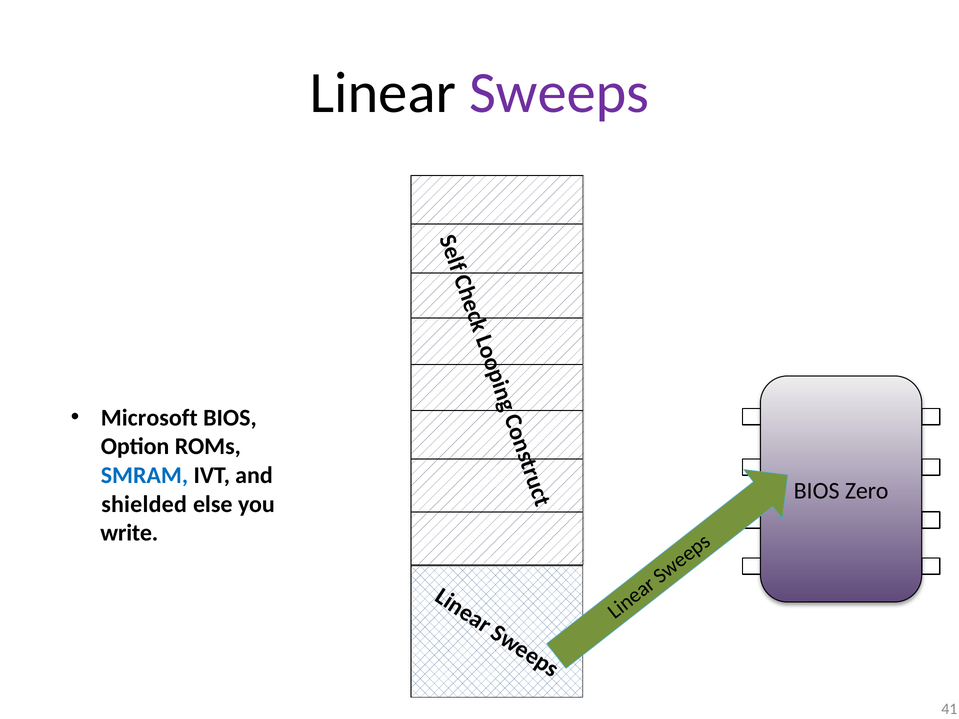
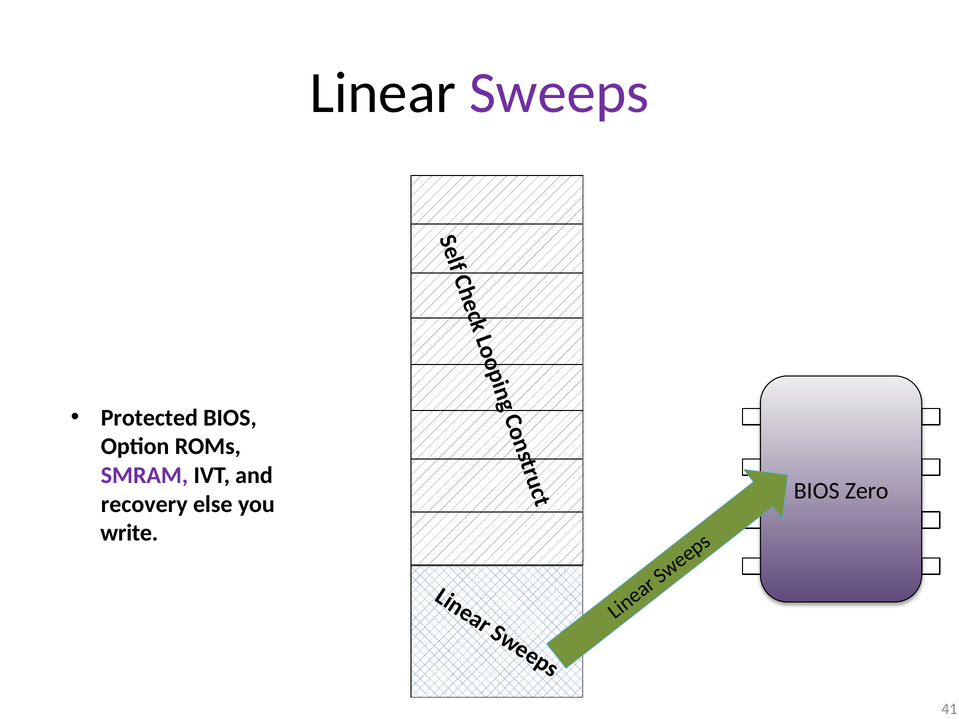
Microsoft: Microsoft -> Protected
SMRAM colour: blue -> purple
shielded: shielded -> recovery
